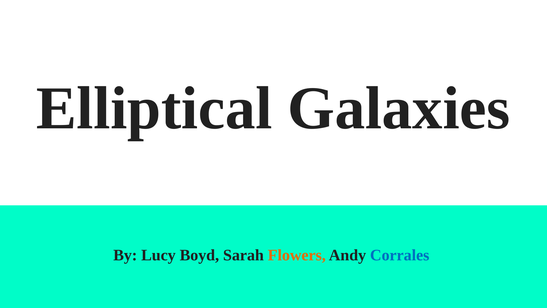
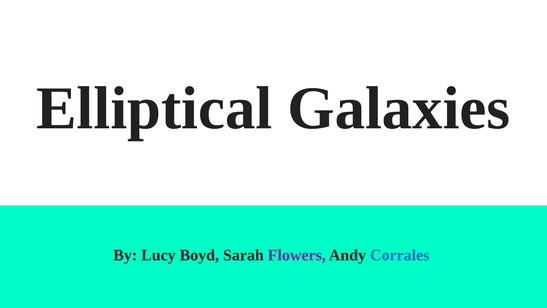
Flowers colour: orange -> purple
